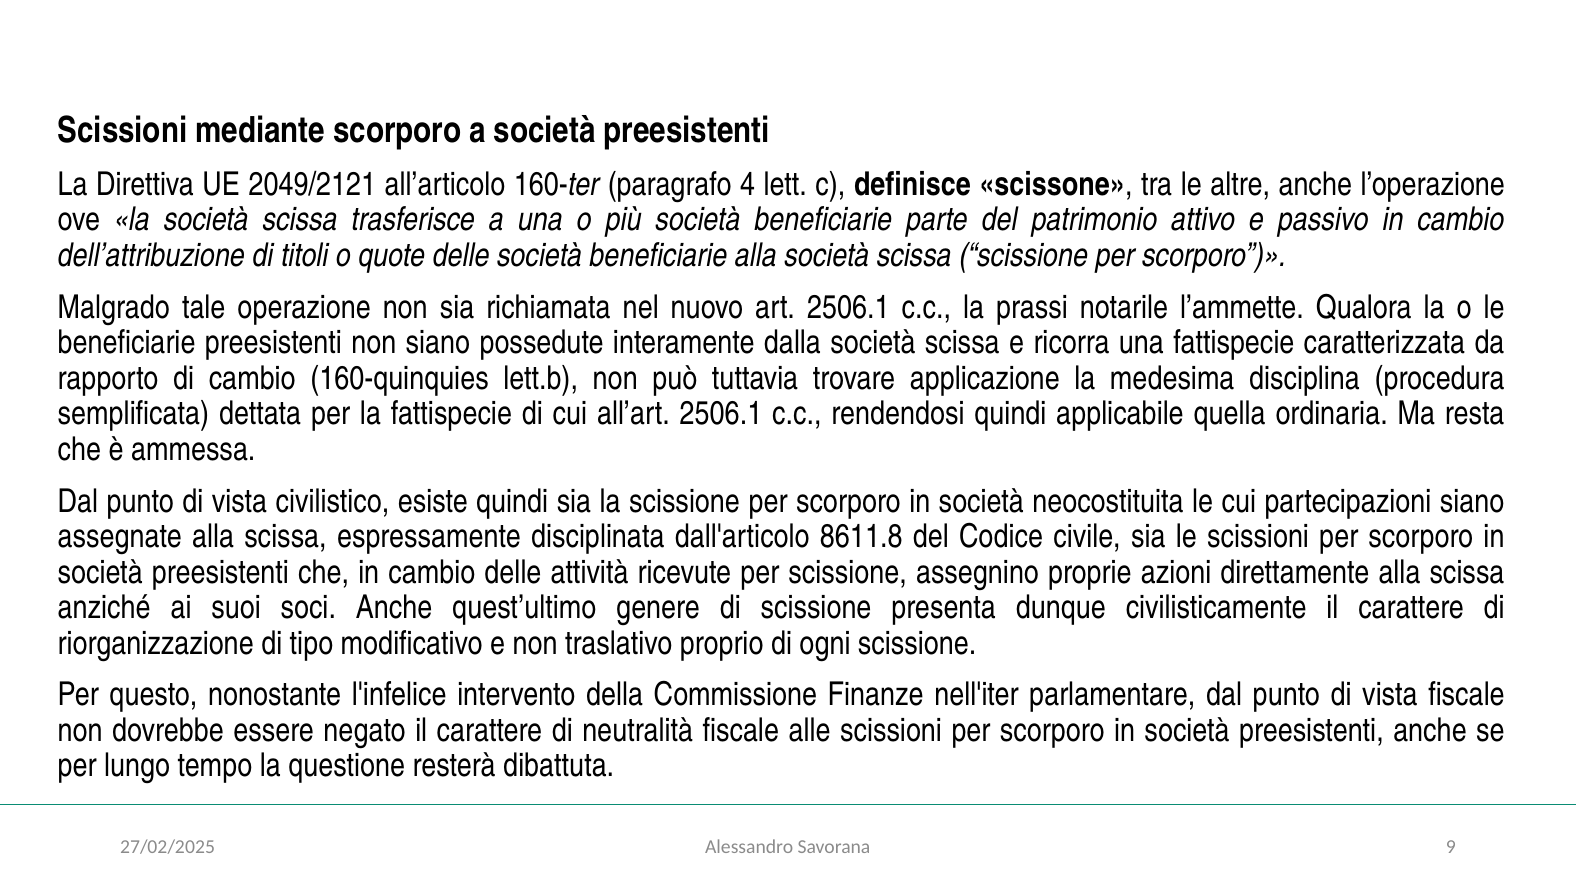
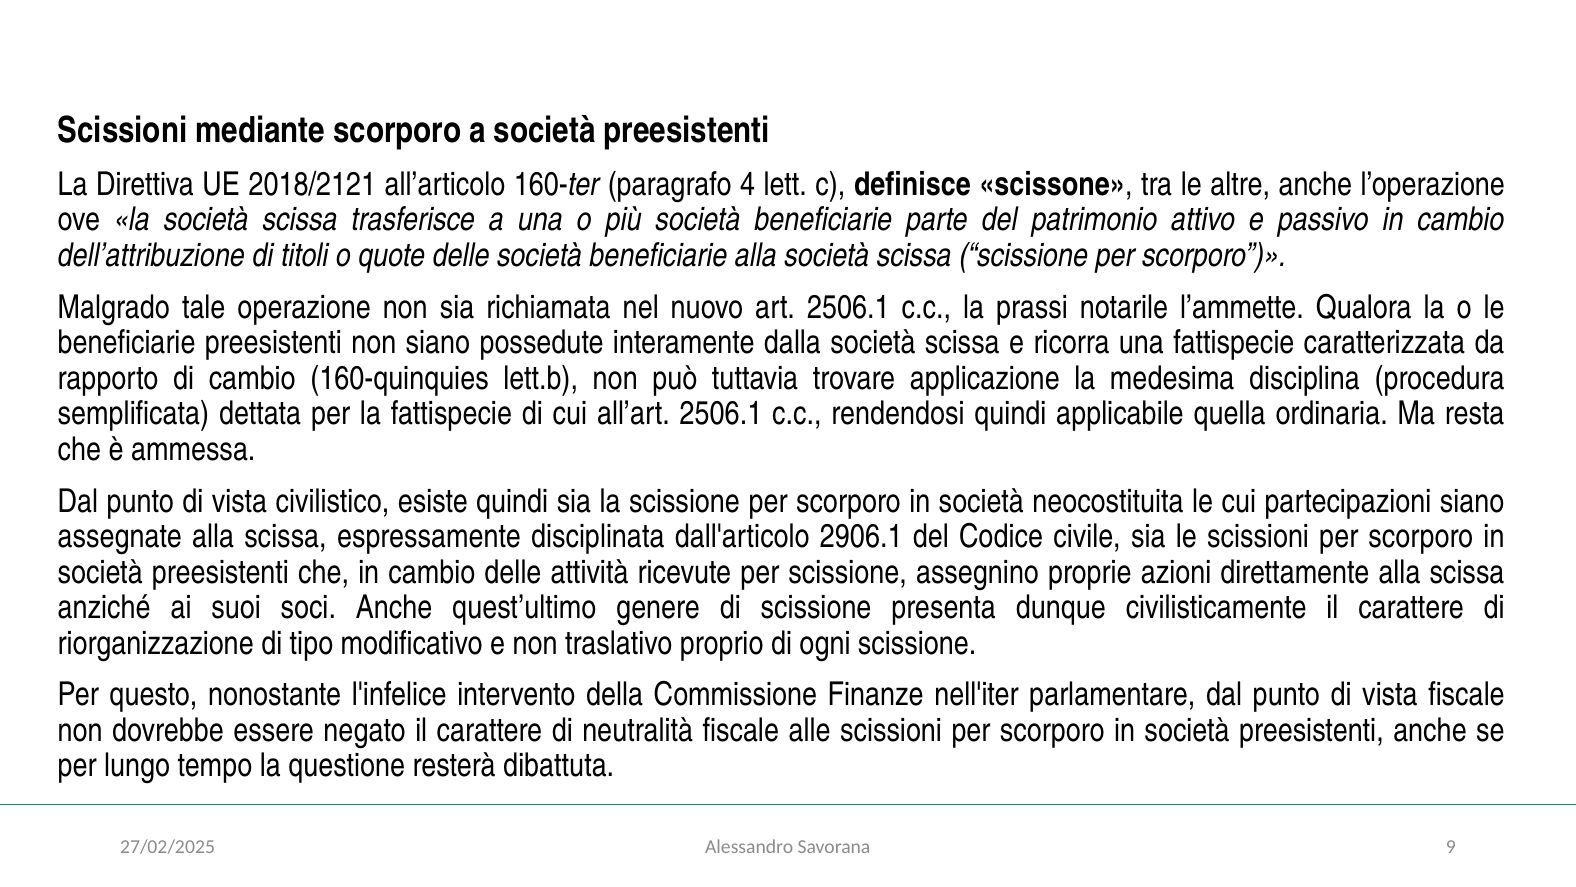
2049/2121: 2049/2121 -> 2018/2121
8611.8: 8611.8 -> 2906.1
